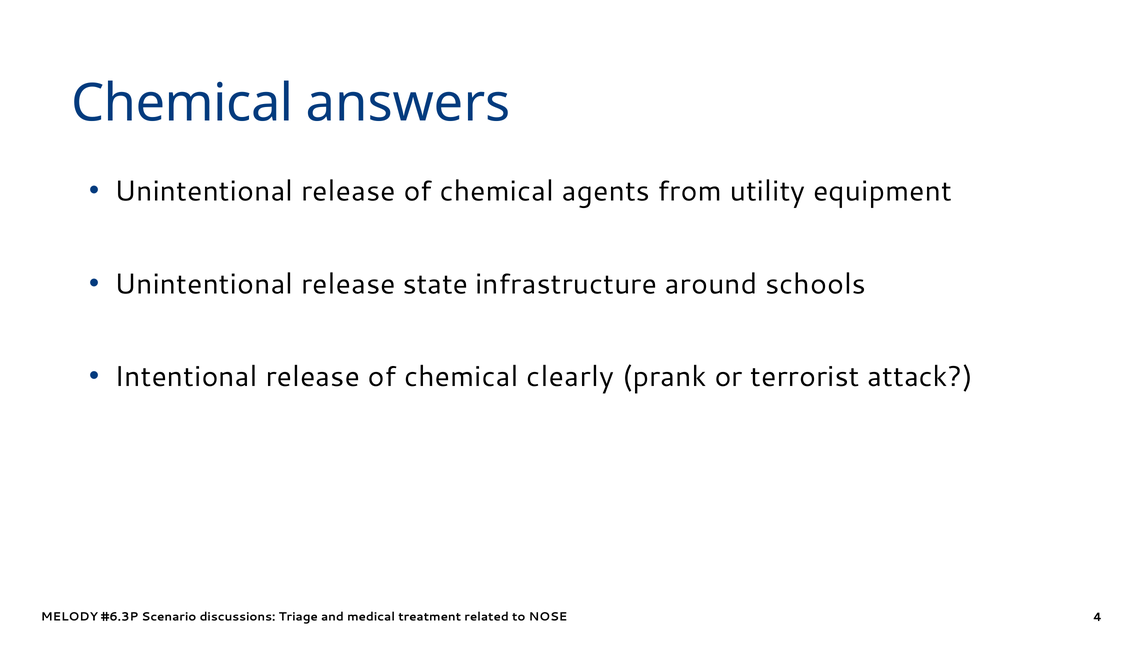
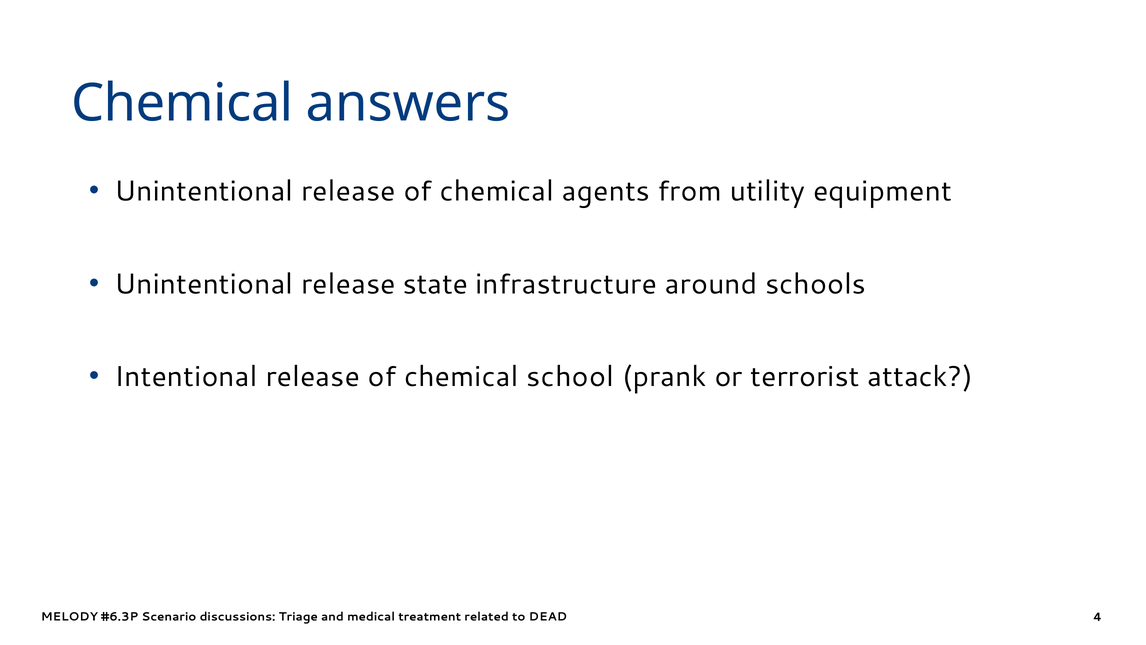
clearly: clearly -> school
NOSE: NOSE -> DEAD
